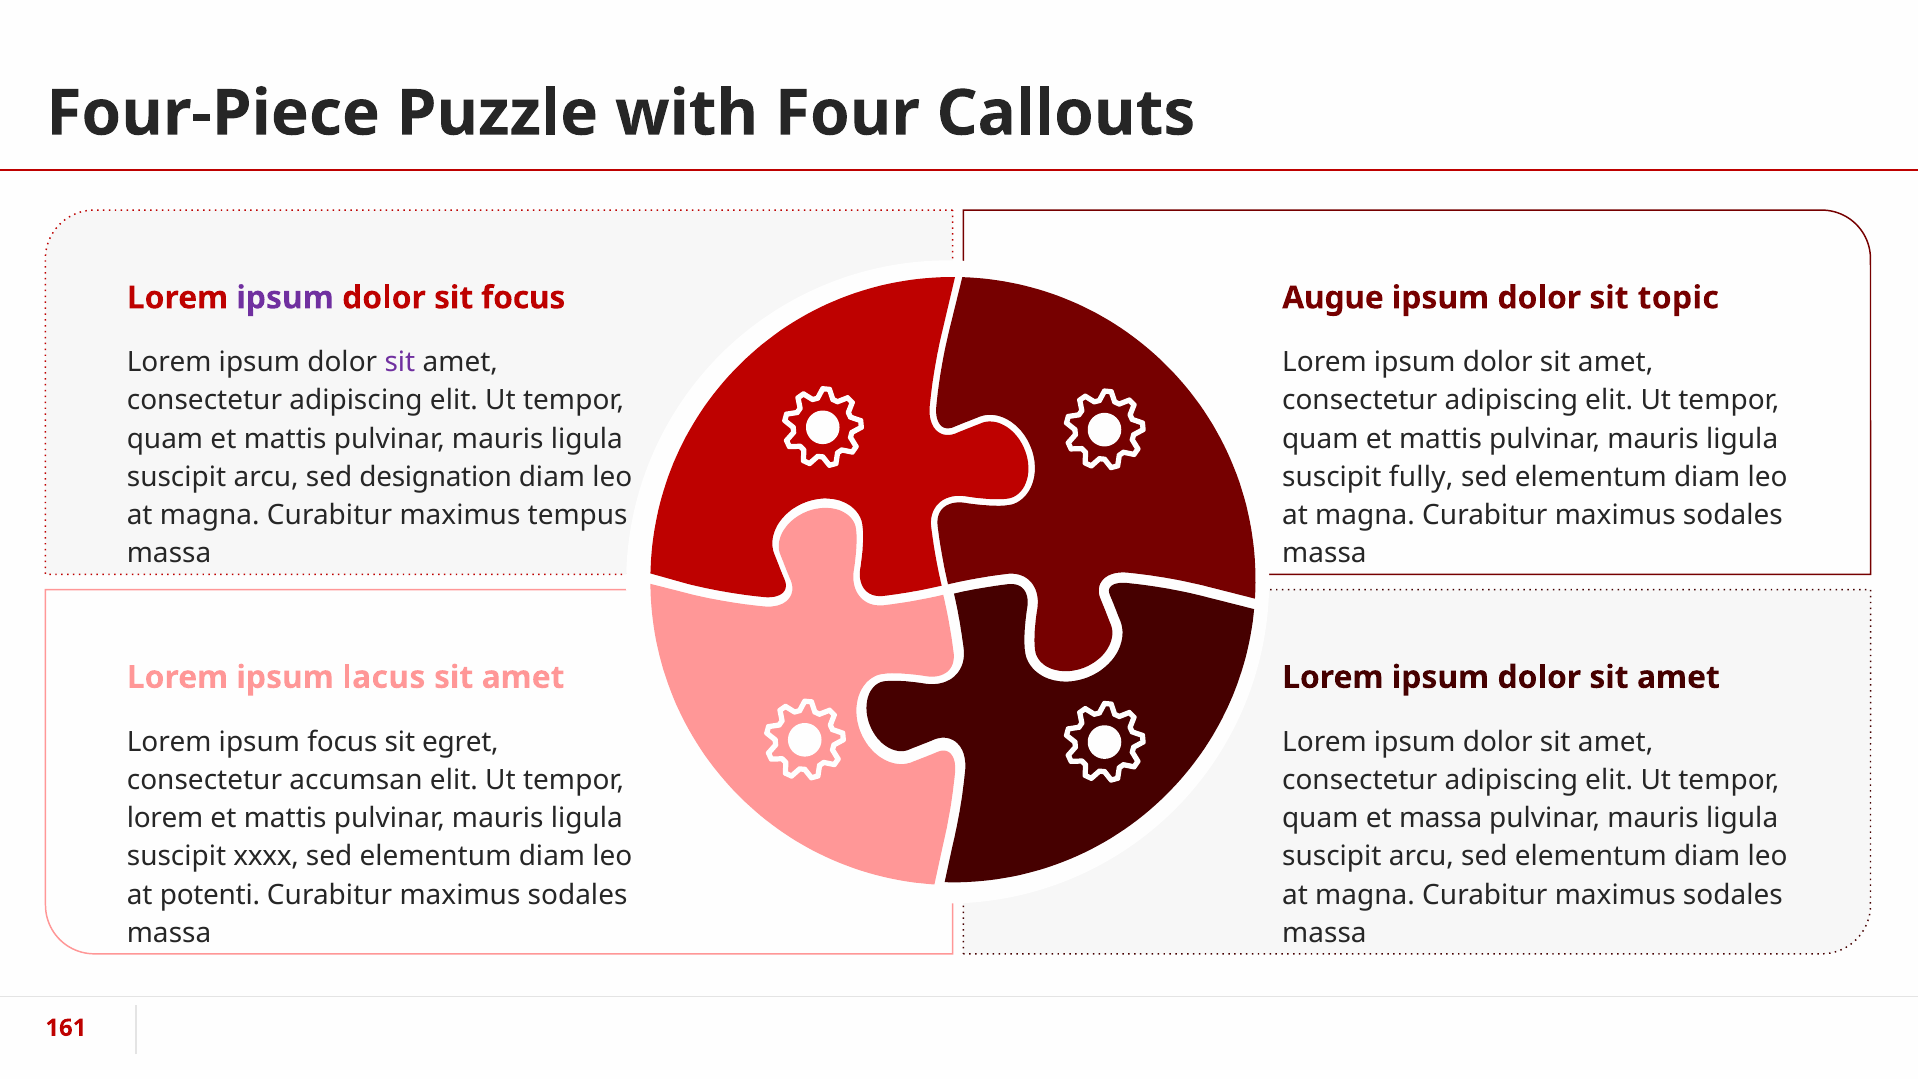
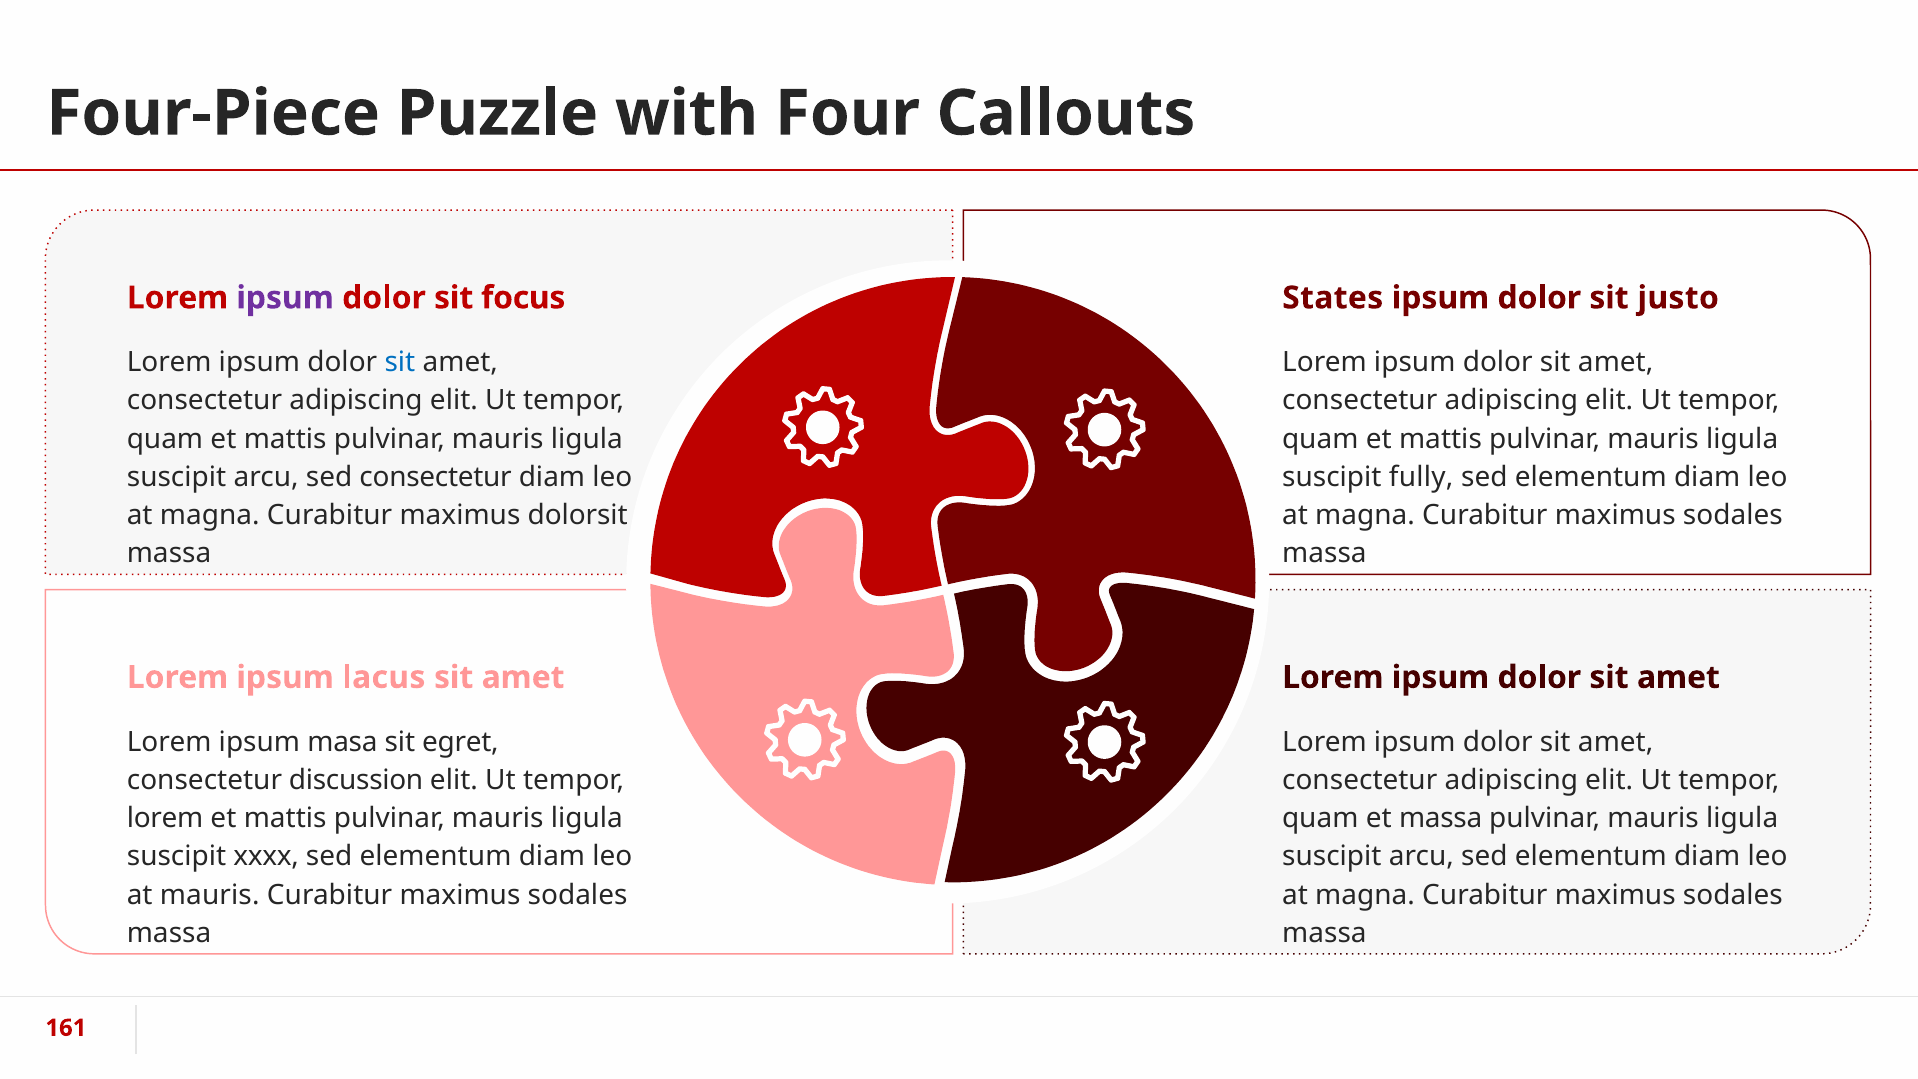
Augue: Augue -> States
topic: topic -> justo
sit at (400, 362) colour: purple -> blue
sed designation: designation -> consectetur
tempus: tempus -> dolorsit
ipsum focus: focus -> masa
accumsan: accumsan -> discussion
at potenti: potenti -> mauris
